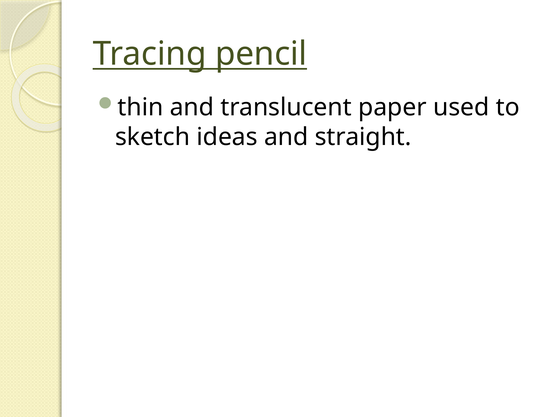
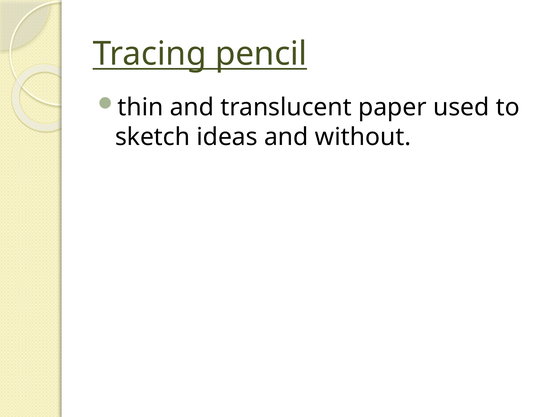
straight: straight -> without
